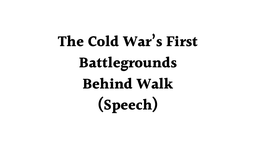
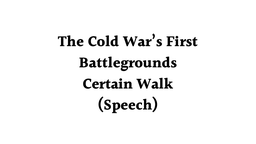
Behind: Behind -> Certain
